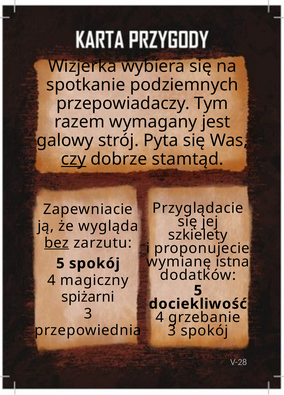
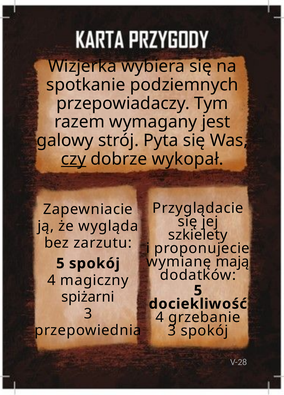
stamtąd: stamtąd -> wykopał
bez underline: present -> none
istna: istna -> mają
